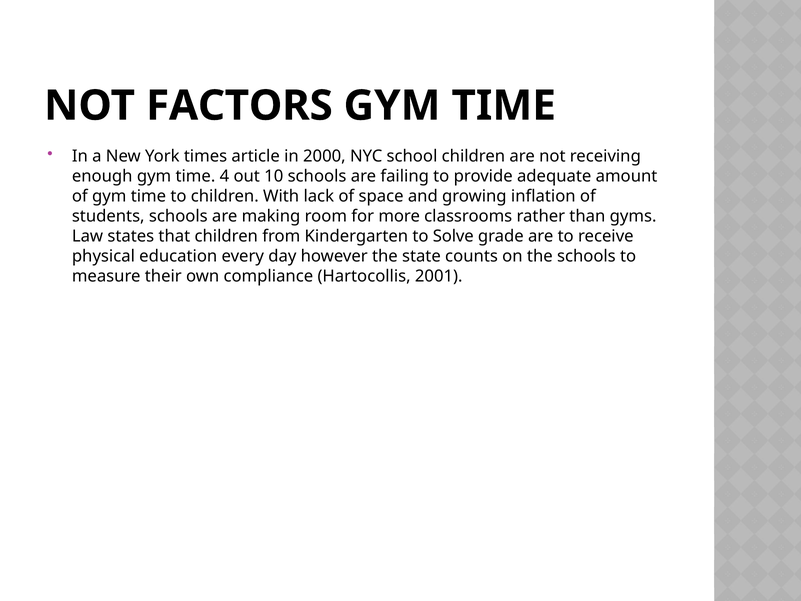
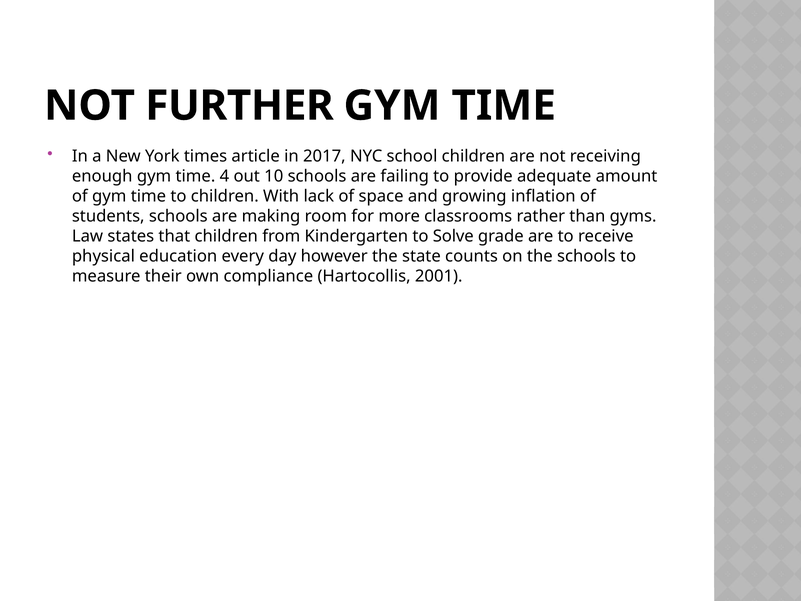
FACTORS: FACTORS -> FURTHER
2000: 2000 -> 2017
